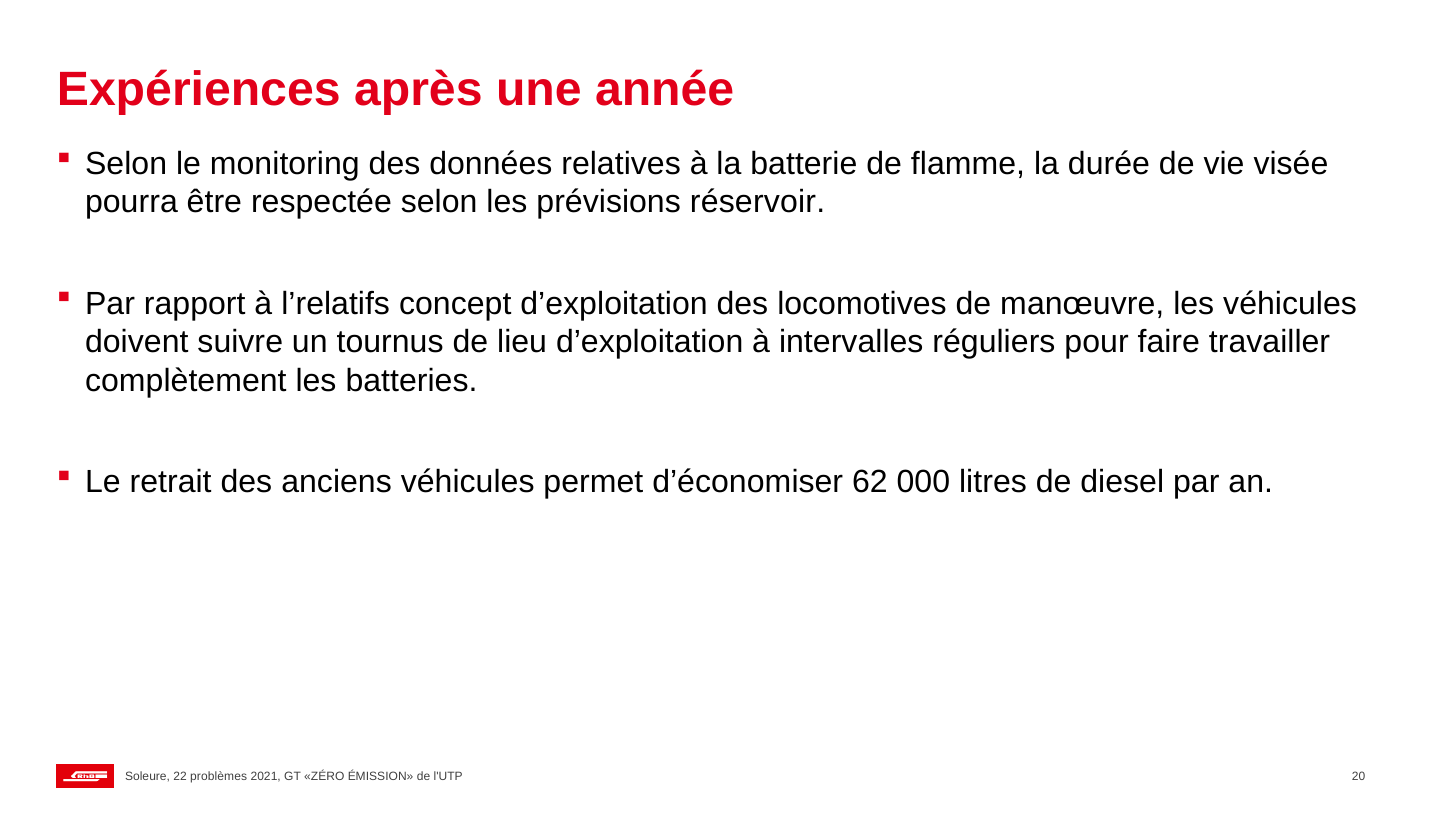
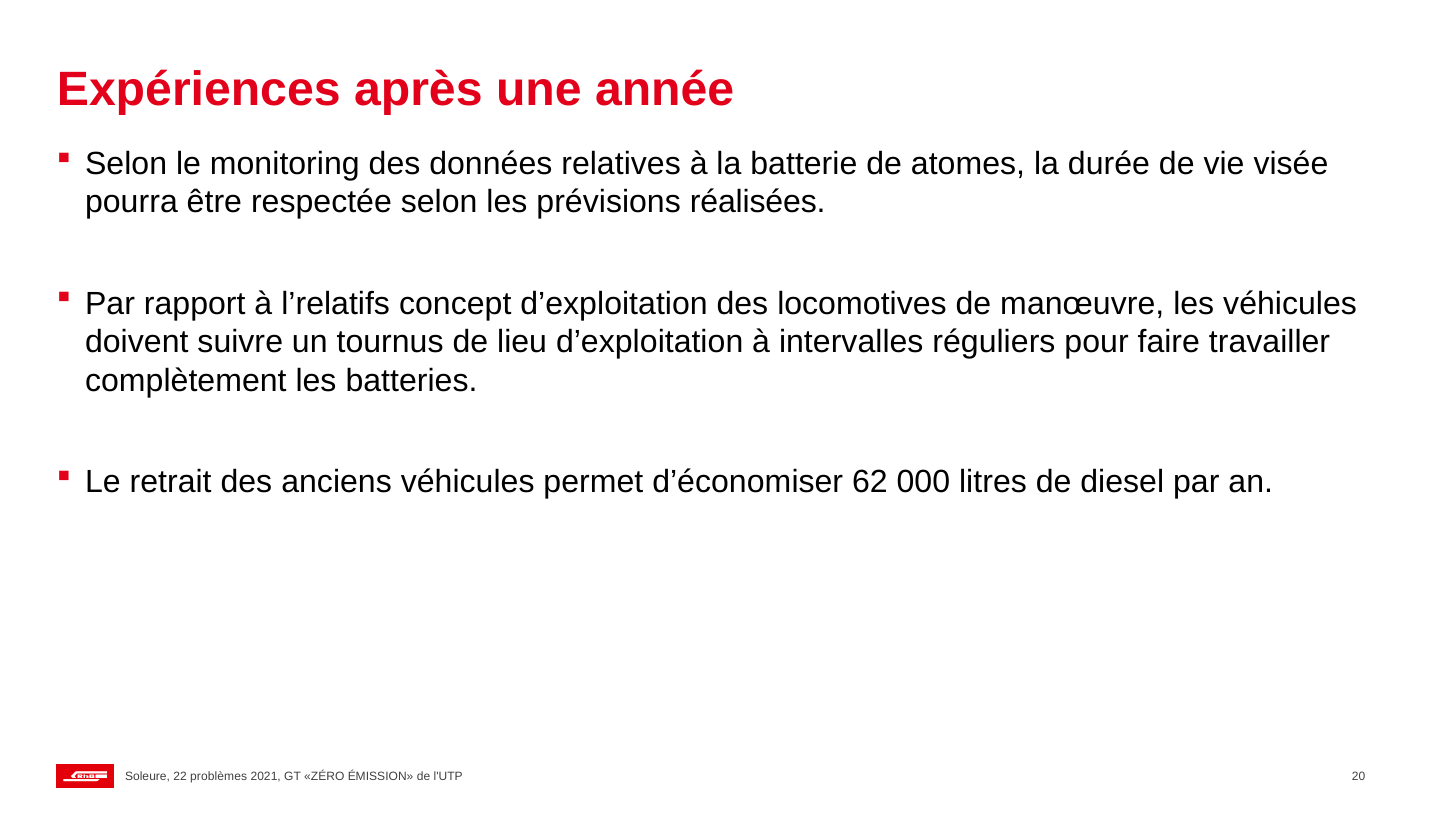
flamme: flamme -> atomes
réservoir: réservoir -> réalisées
